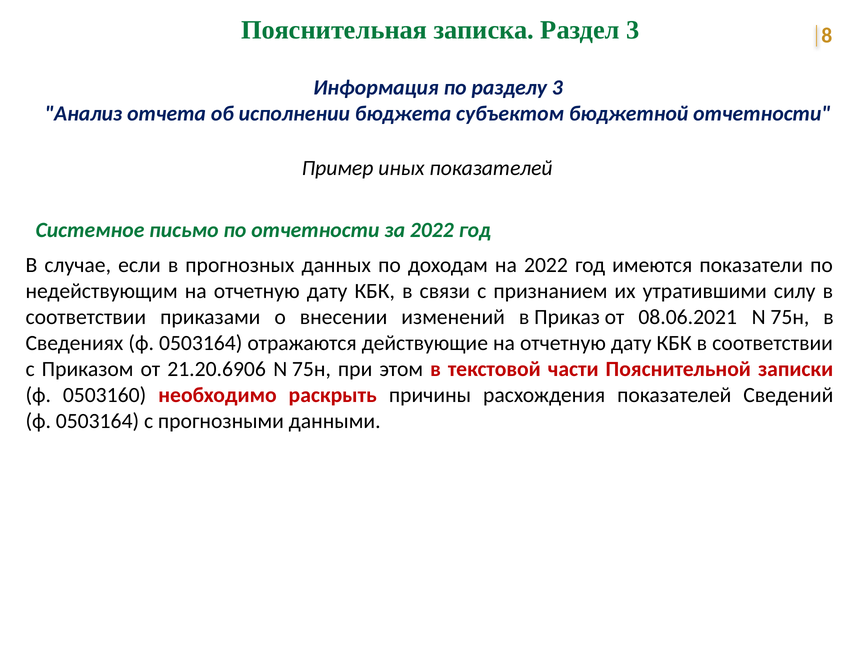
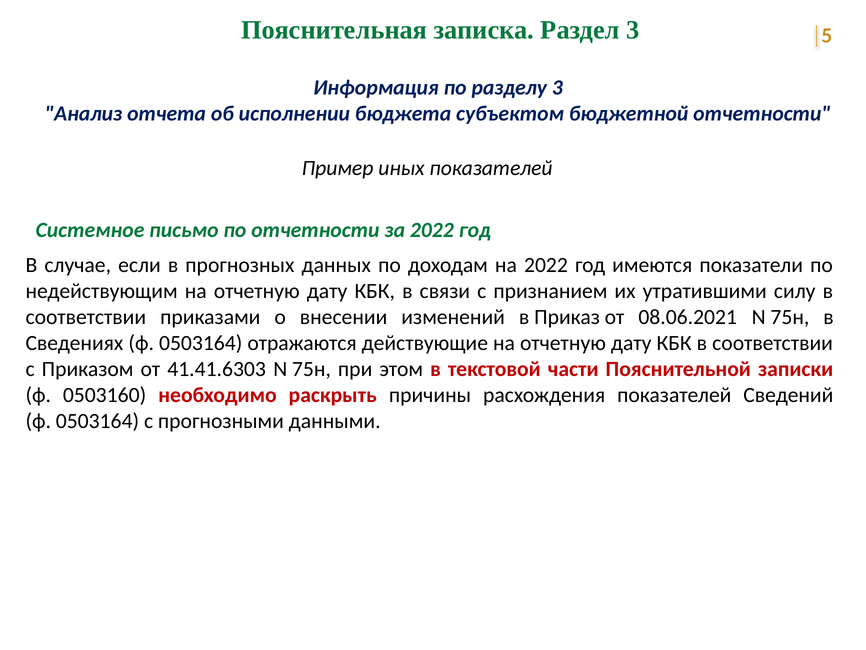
8: 8 -> 5
21.20.6906: 21.20.6906 -> 41.41.6303
